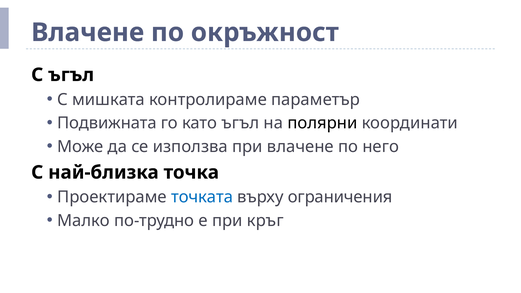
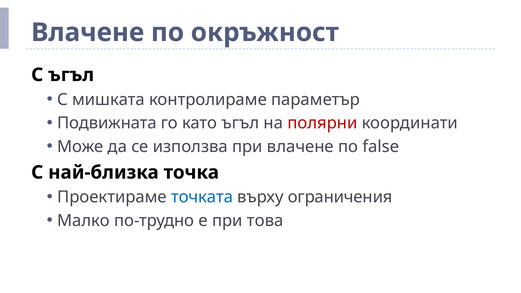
полярни colour: black -> red
него: него -> false
кръг: кръг -> това
